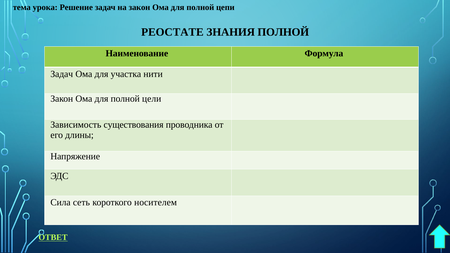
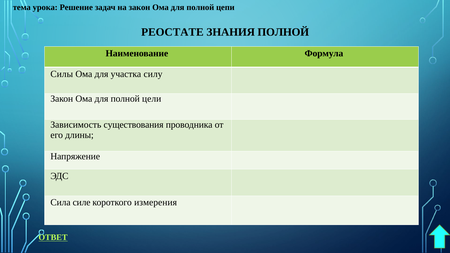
Задач at (62, 74): Задач -> Силы
нити: нити -> силу
сеть: сеть -> силе
носителем: носителем -> измерения
